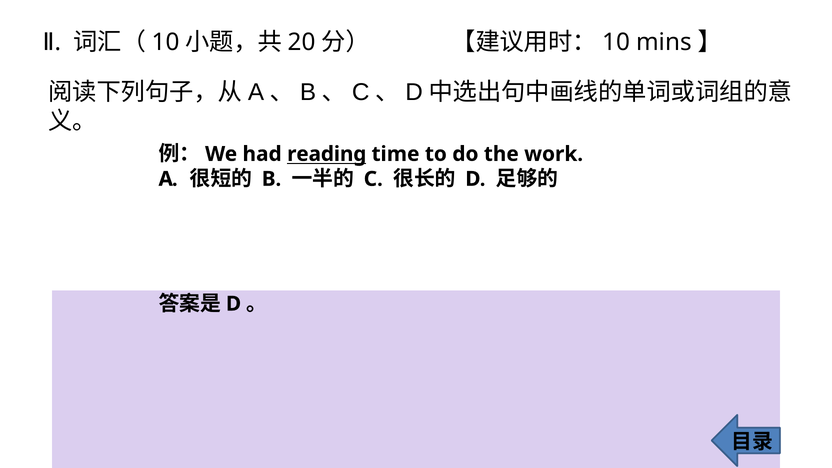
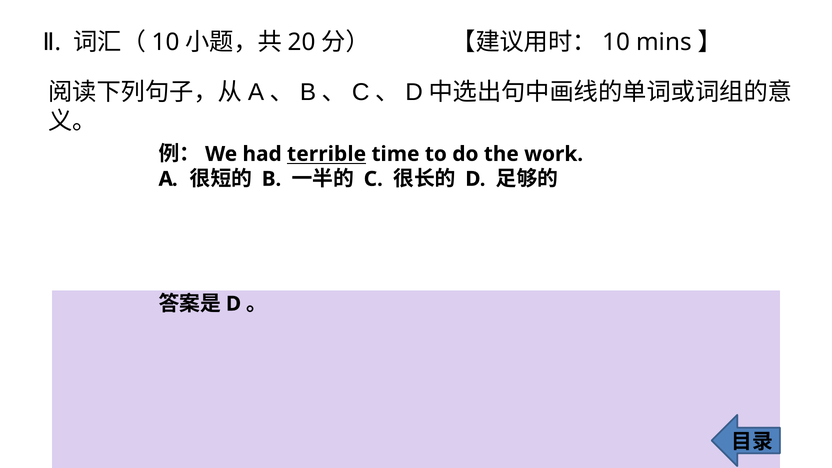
reading: reading -> terrible
